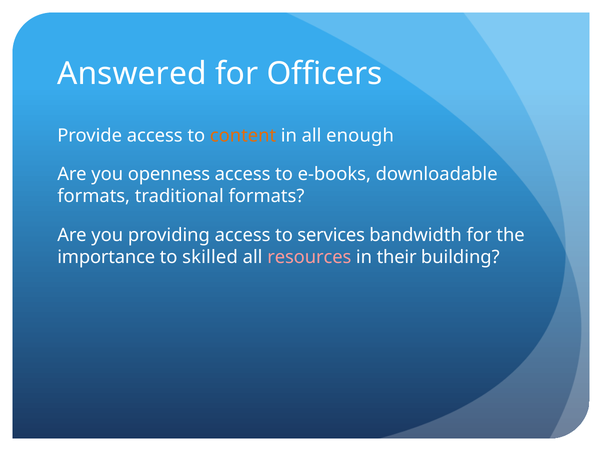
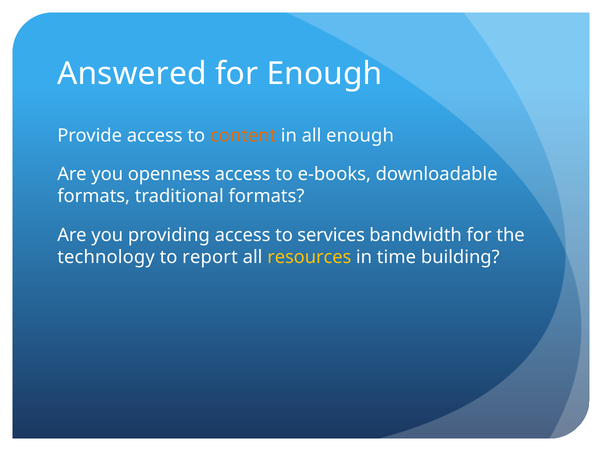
for Officers: Officers -> Enough
importance: importance -> technology
skilled: skilled -> report
resources colour: pink -> yellow
their: their -> time
